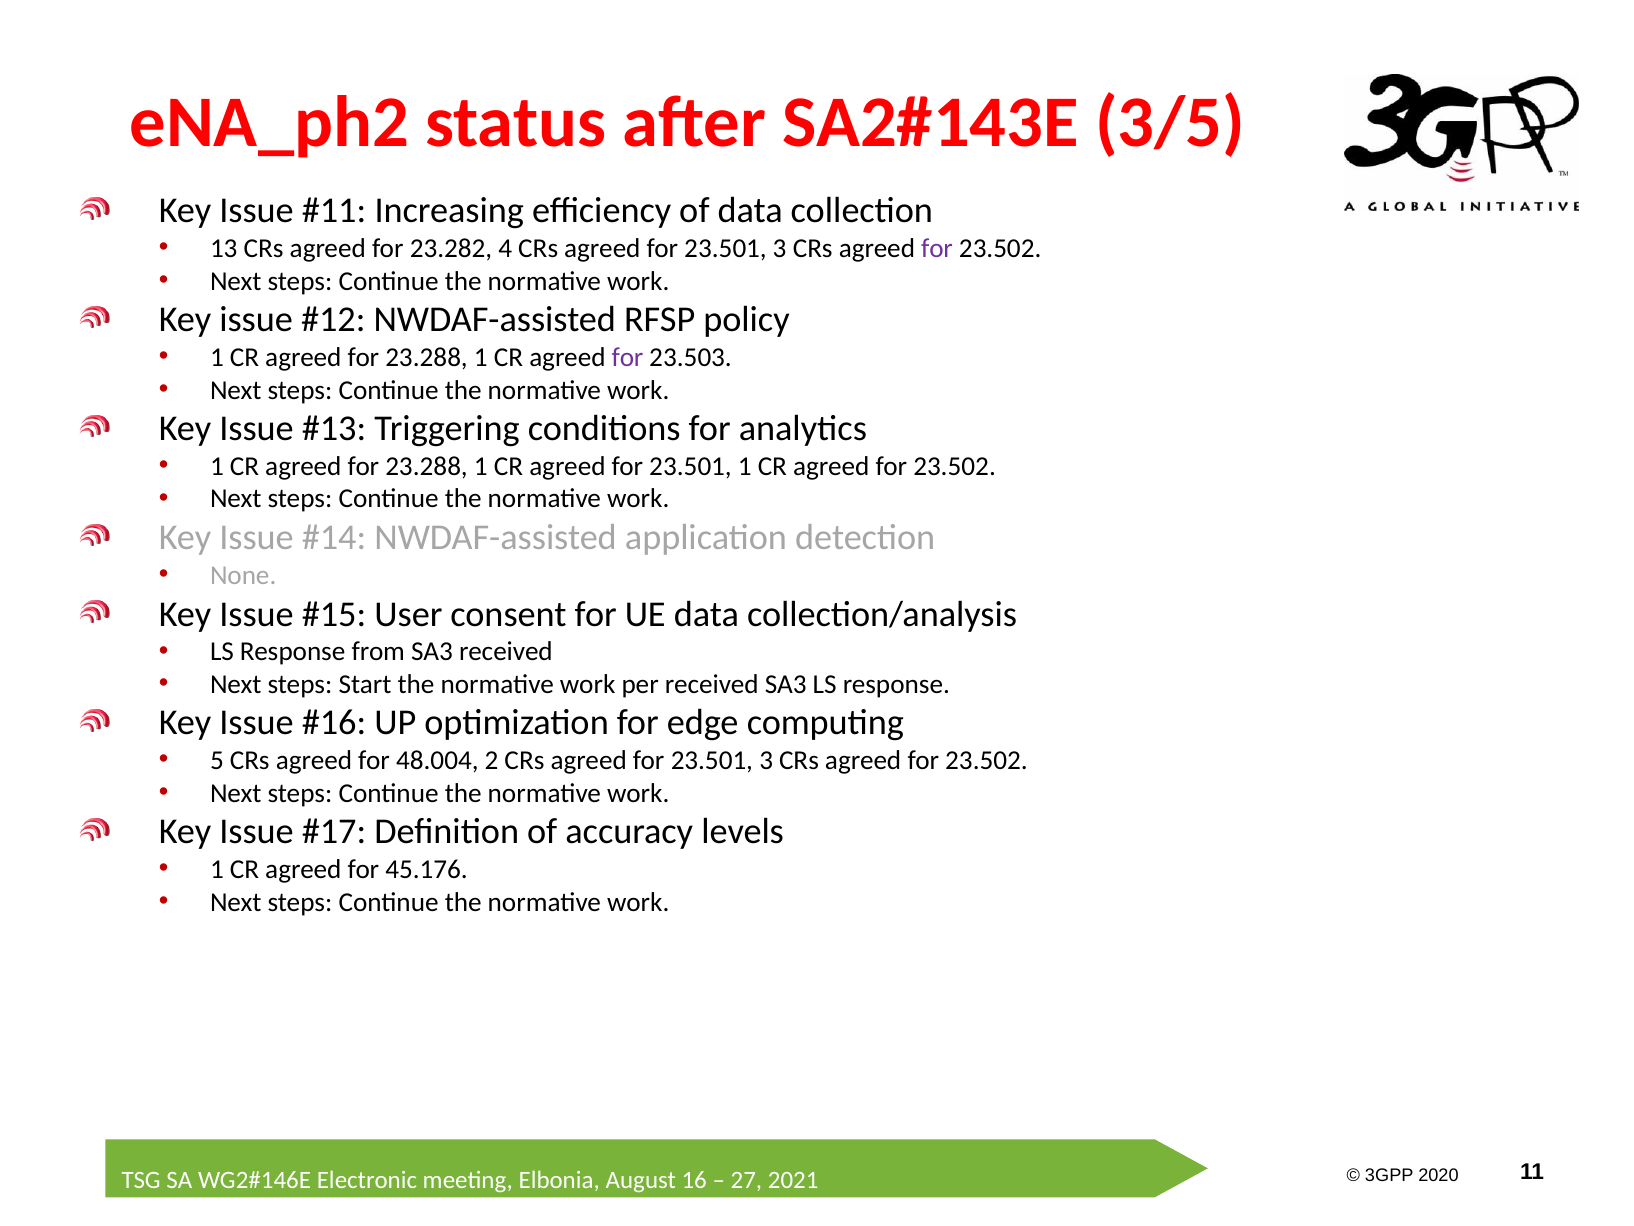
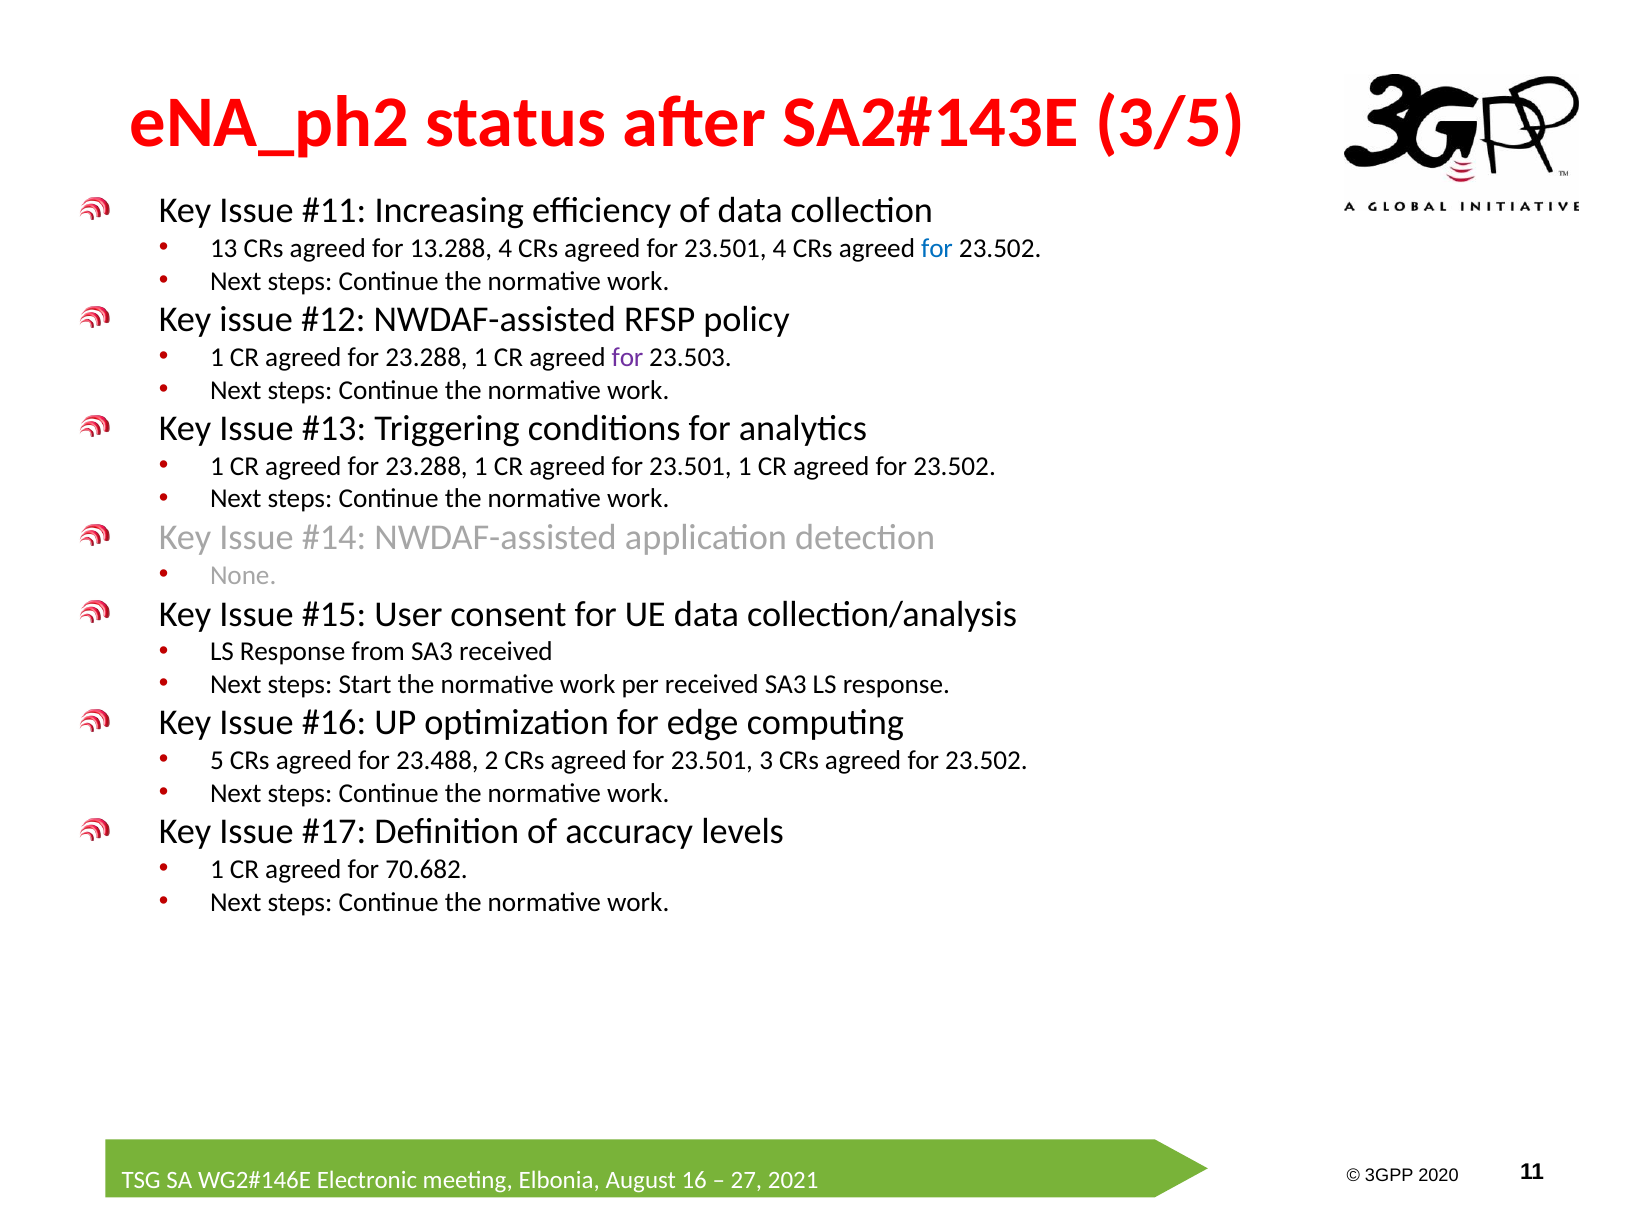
23.282: 23.282 -> 13.288
3 at (780, 248): 3 -> 4
for at (937, 248) colour: purple -> blue
48.004: 48.004 -> 23.488
45.176: 45.176 -> 70.682
